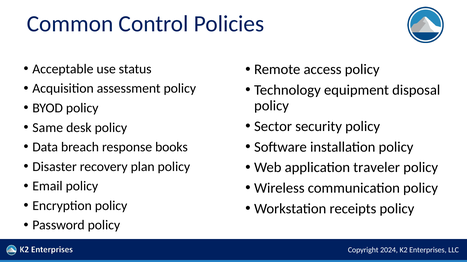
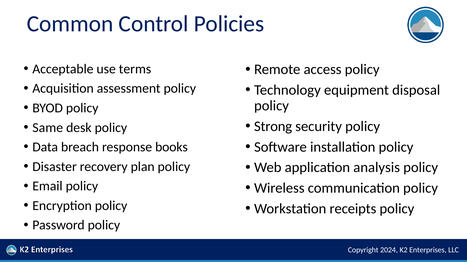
status: status -> terms
Sector: Sector -> Strong
traveler: traveler -> analysis
